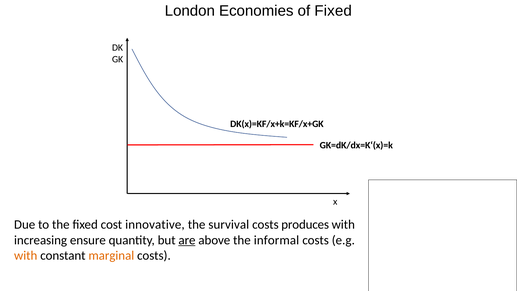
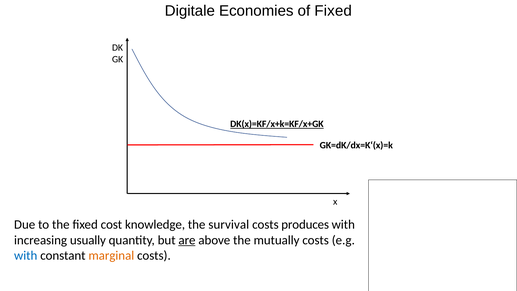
London: London -> Digitale
DK(x)=KF/x+k=KF/x+GK underline: none -> present
innovative: innovative -> knowledge
ensure: ensure -> usually
informal: informal -> mutually
with at (26, 255) colour: orange -> blue
